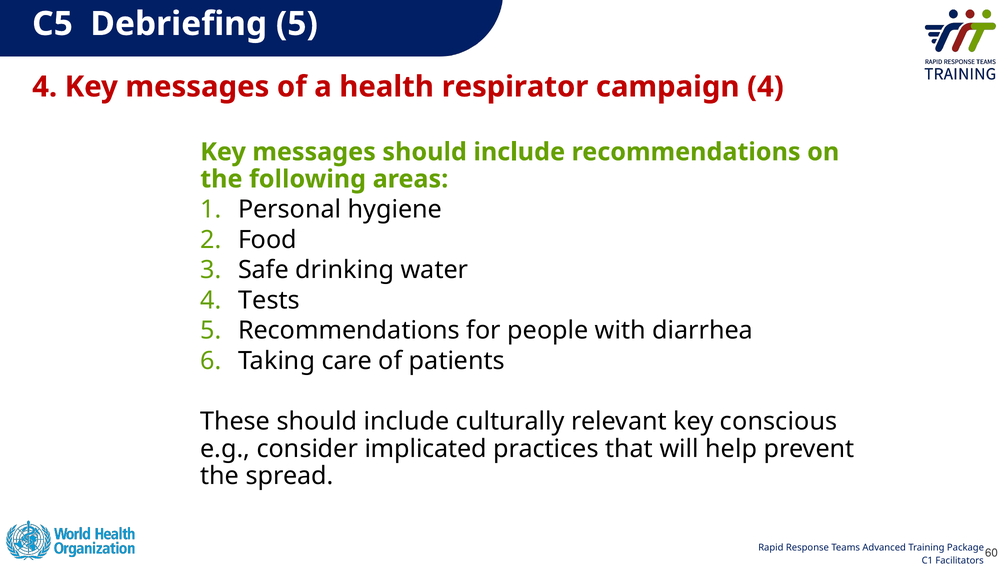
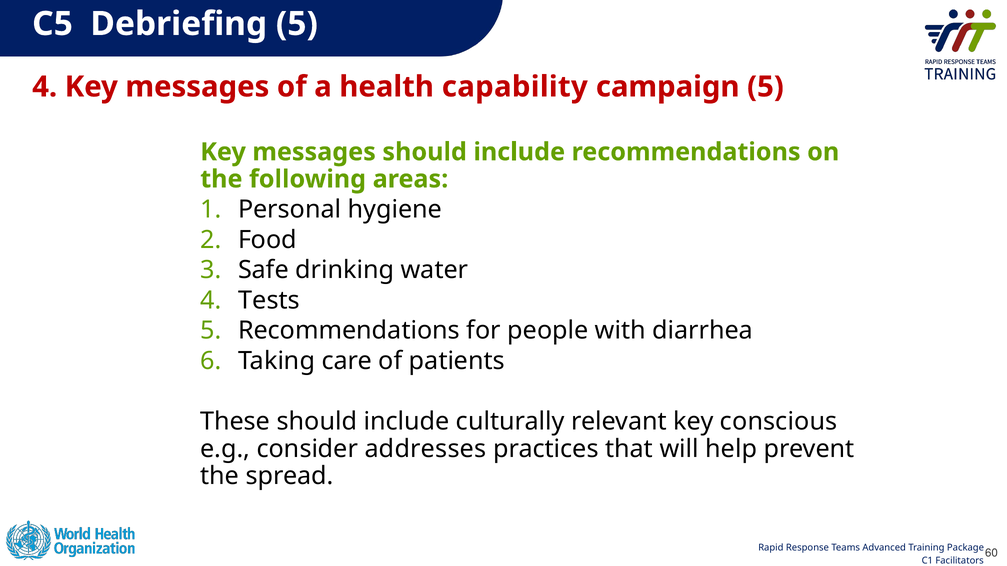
respirator: respirator -> capability
campaign 4: 4 -> 5
implicated: implicated -> addresses
